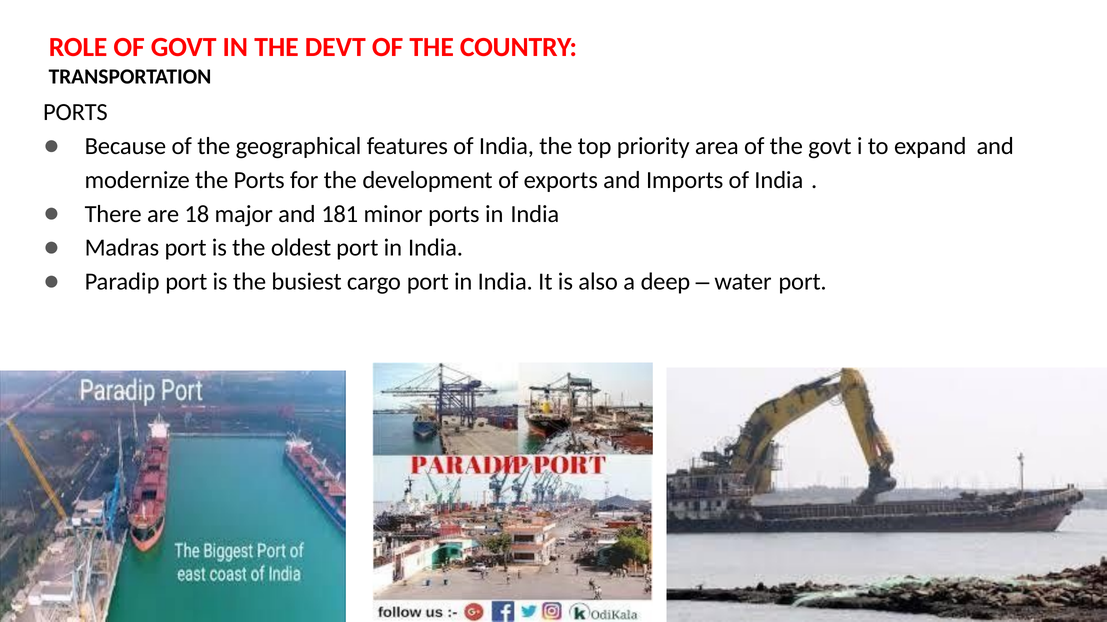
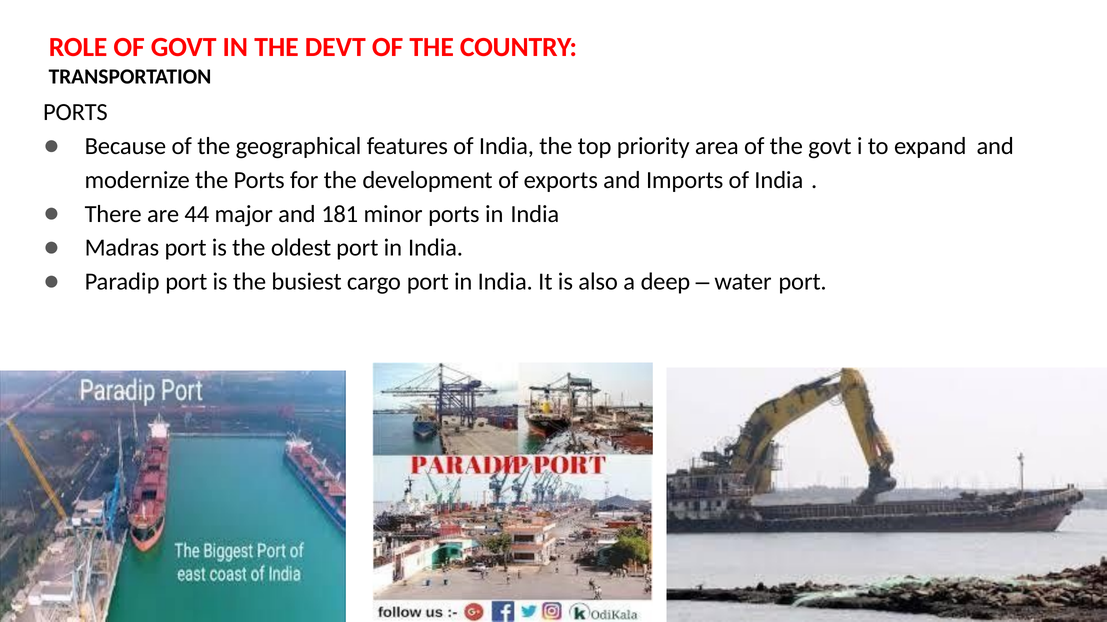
18: 18 -> 44
